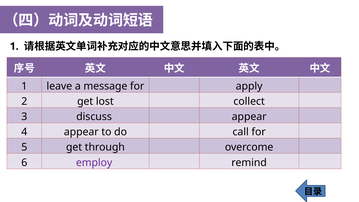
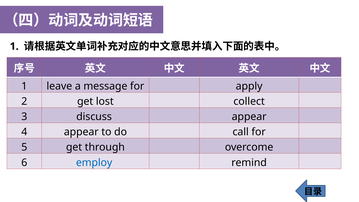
employ colour: purple -> blue
